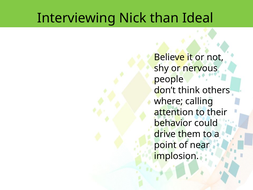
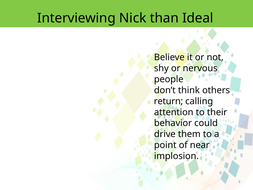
where: where -> return
